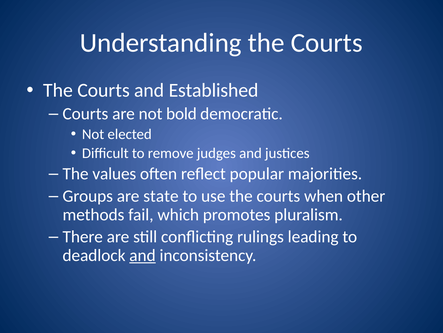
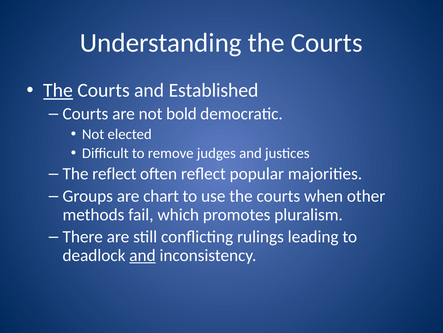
The at (58, 90) underline: none -> present
The values: values -> reflect
state: state -> chart
